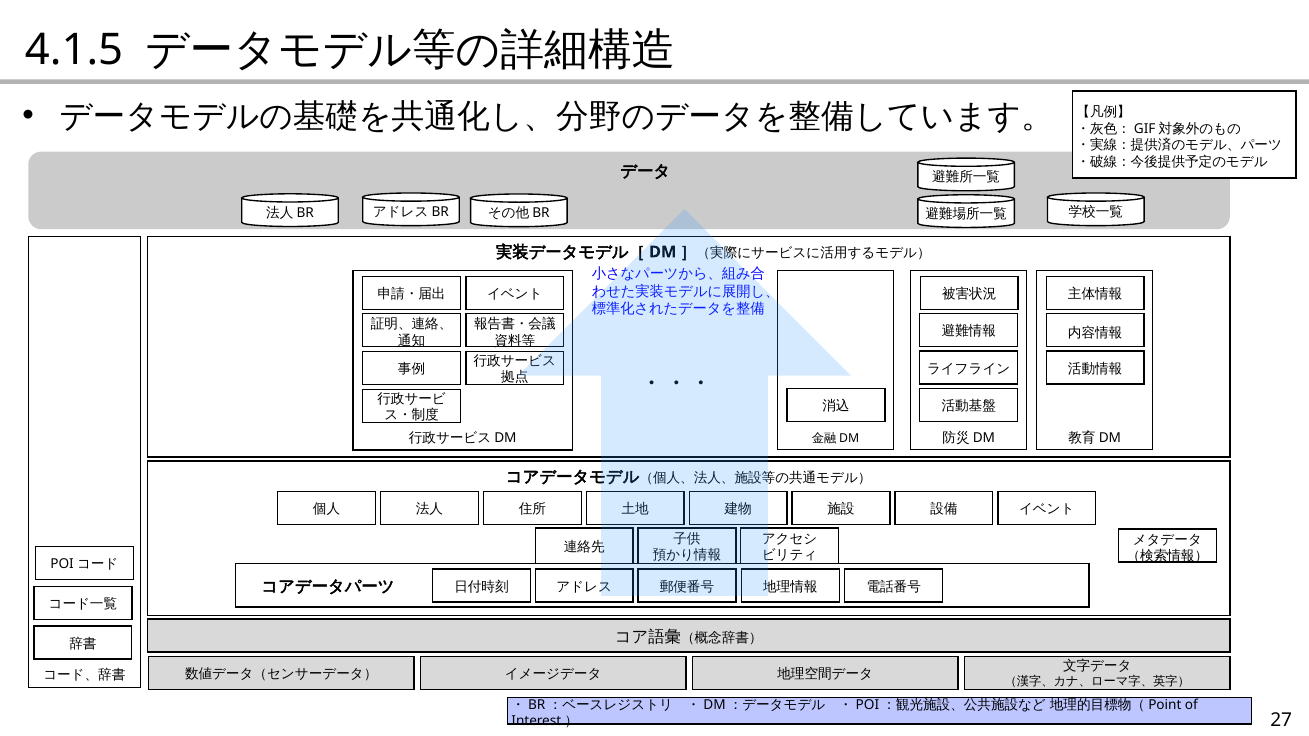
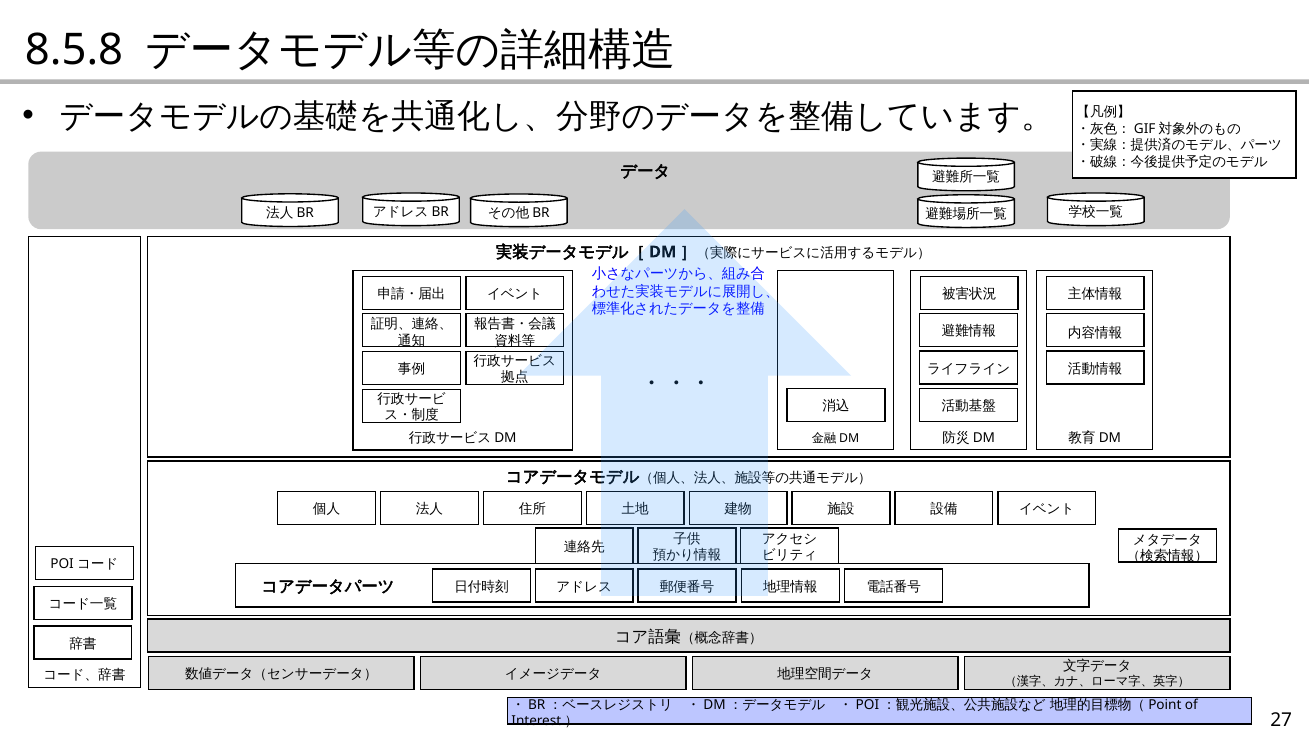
4.1.5: 4.1.5 -> 8.5.8
